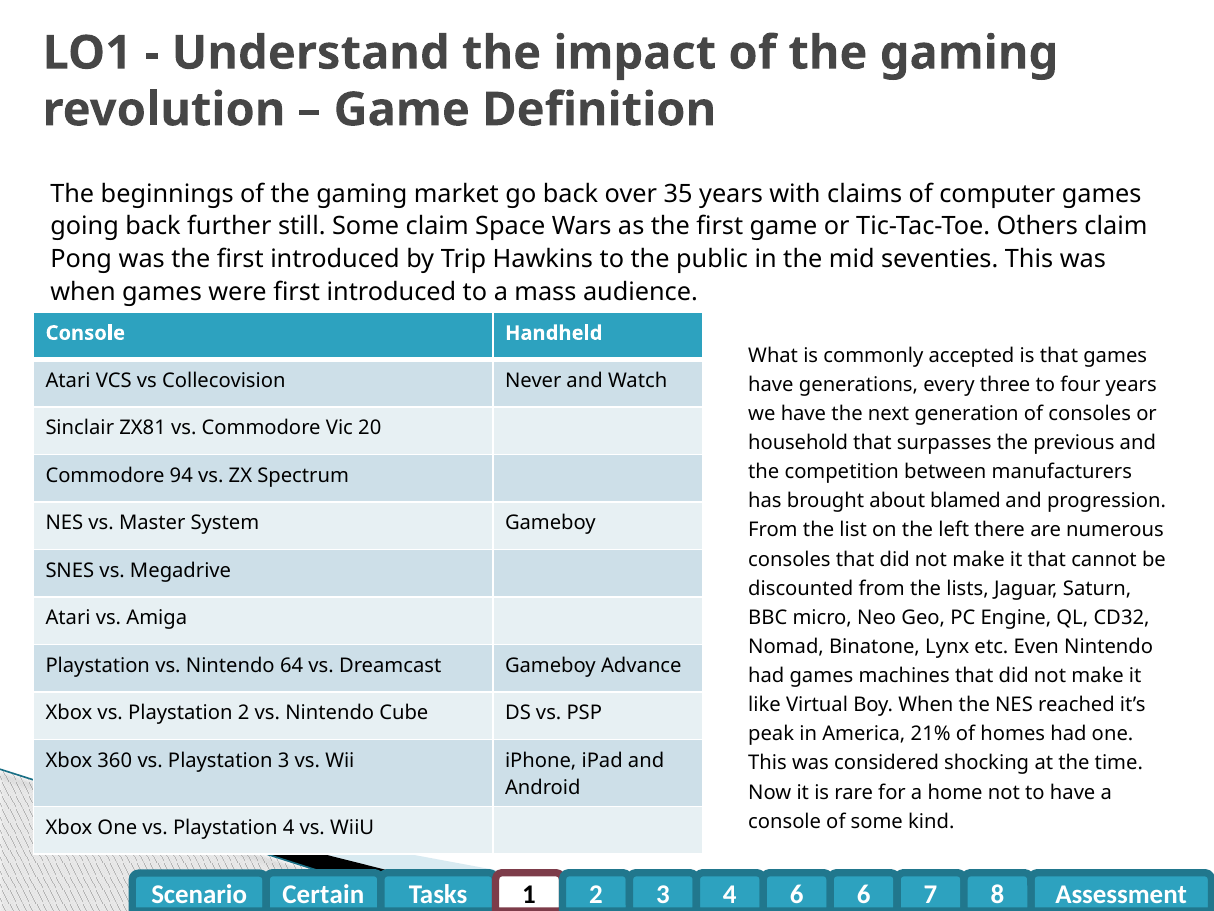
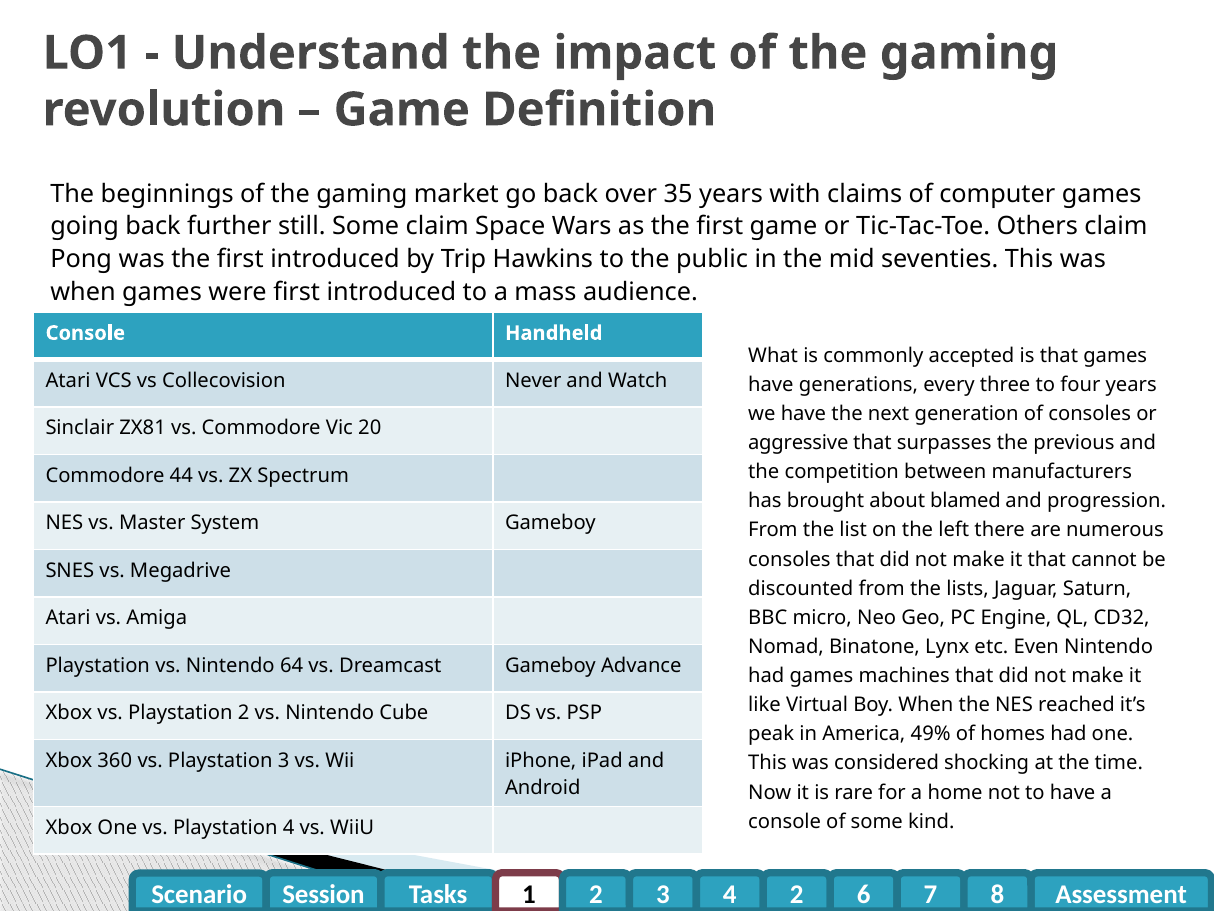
household: household -> aggressive
94: 94 -> 44
21%: 21% -> 49%
4 6: 6 -> 2
Certain: Certain -> Session
